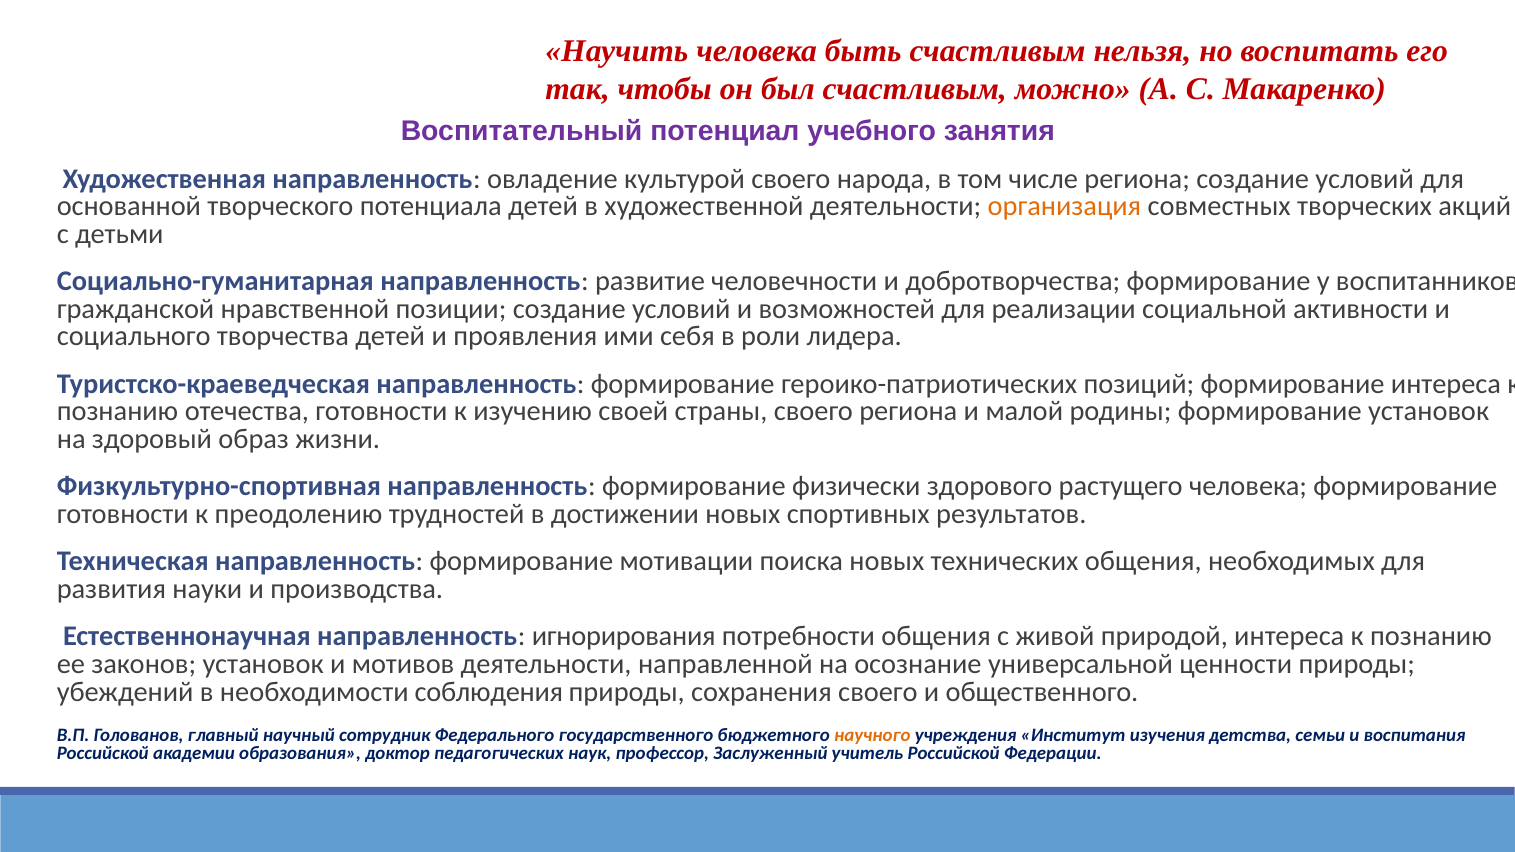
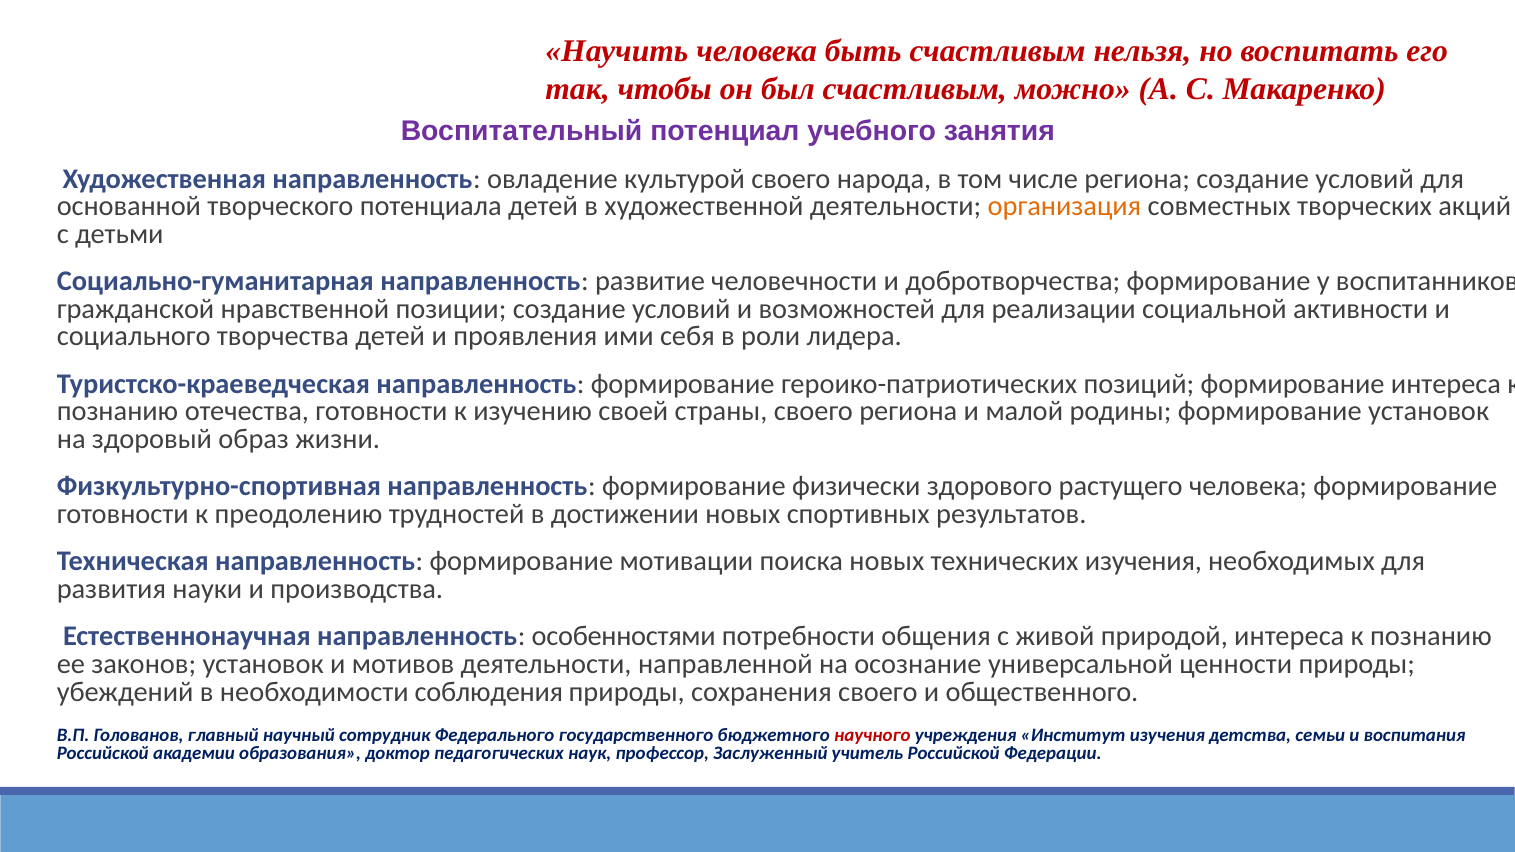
технических общения: общения -> изучения
игнорирования: игнорирования -> особенностями
научного colour: orange -> red
